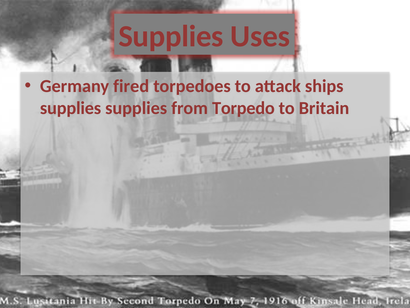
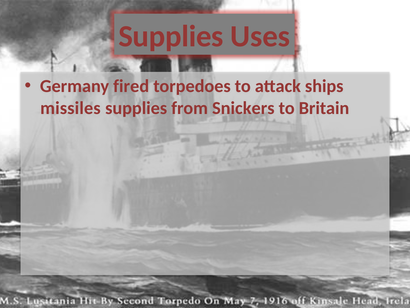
supplies at (71, 108): supplies -> missiles
Torpedo: Torpedo -> Snickers
